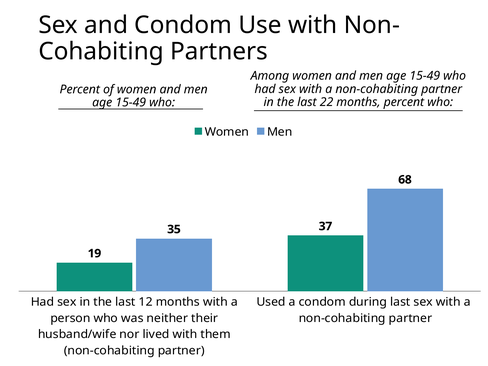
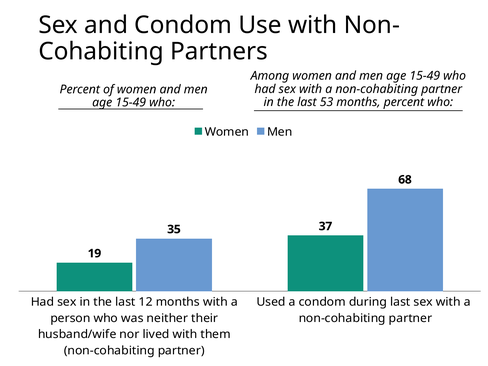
22: 22 -> 53
